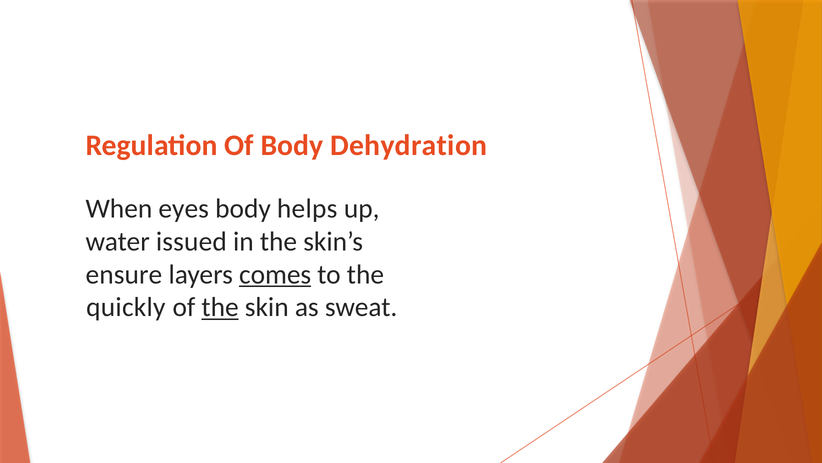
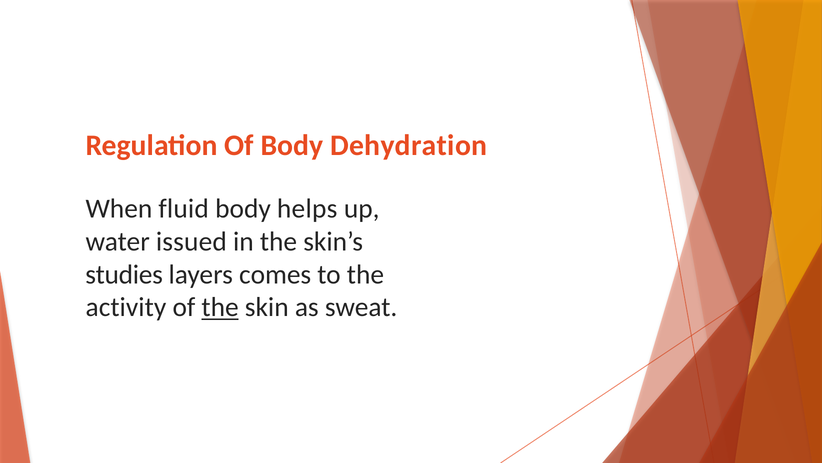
eyes: eyes -> fluid
ensure: ensure -> studies
comes underline: present -> none
quickly: quickly -> activity
